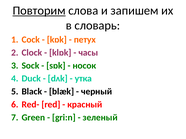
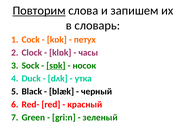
sɒk underline: none -> present
